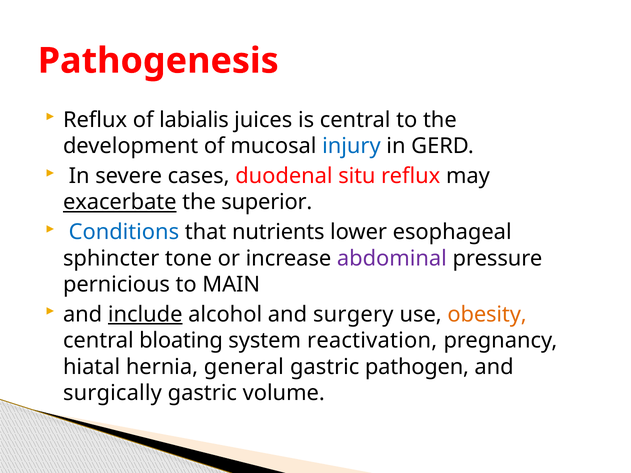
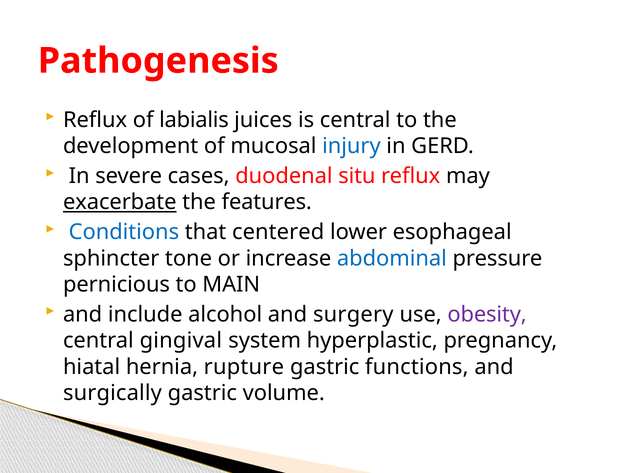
superior: superior -> features
nutrients: nutrients -> centered
abdominal colour: purple -> blue
include underline: present -> none
obesity colour: orange -> purple
bloating: bloating -> gingival
reactivation: reactivation -> hyperplastic
general: general -> rupture
pathogen: pathogen -> functions
